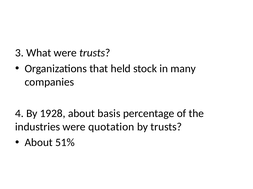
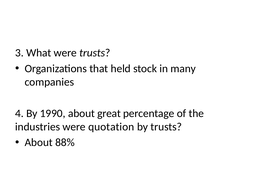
1928: 1928 -> 1990
basis: basis -> great
51%: 51% -> 88%
